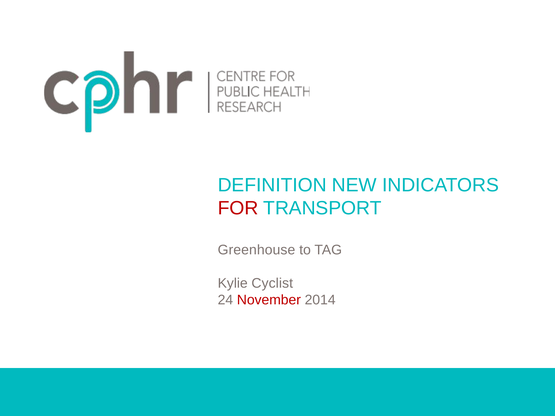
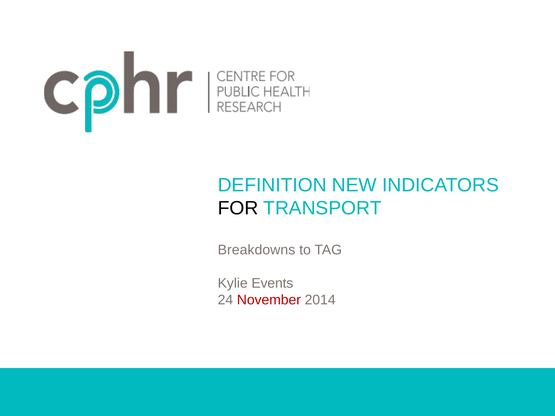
FOR colour: red -> black
Greenhouse: Greenhouse -> Breakdowns
Cyclist: Cyclist -> Events
